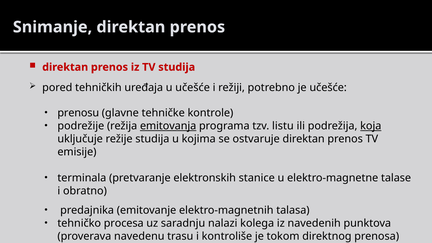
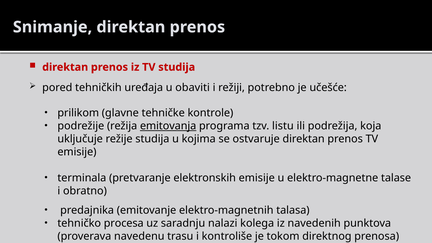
u učešće: učešće -> obaviti
prenosu: prenosu -> prilikom
koja underline: present -> none
elektronskih stanice: stanice -> emisije
